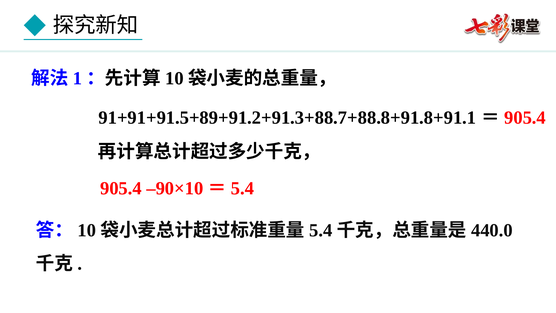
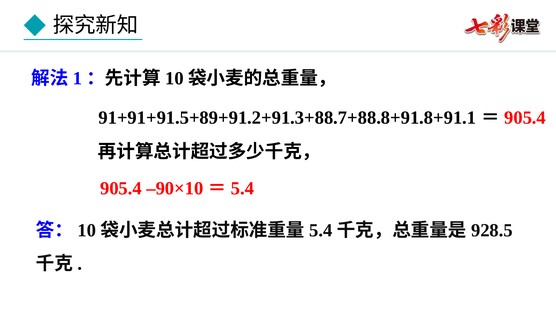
440.0: 440.0 -> 928.5
